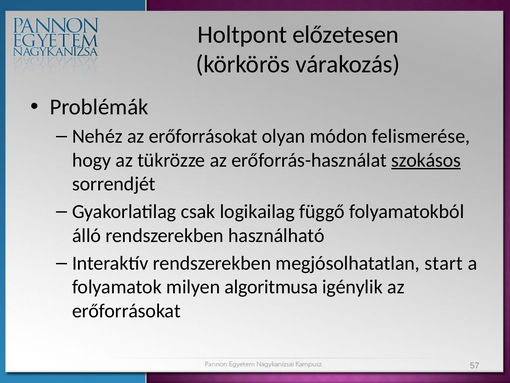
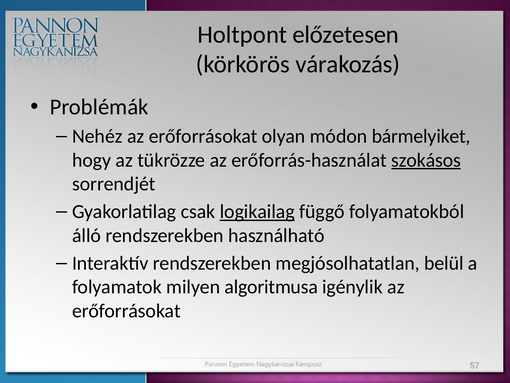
felismerése: felismerése -> bármelyiket
logikailag underline: none -> present
start: start -> belül
